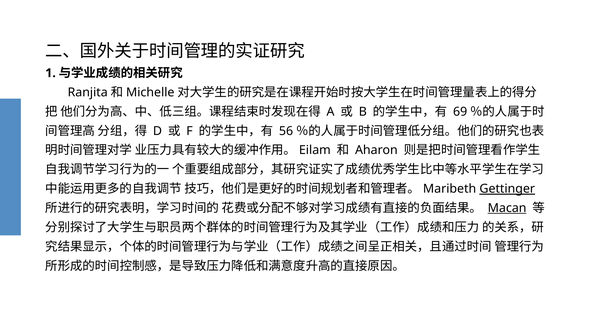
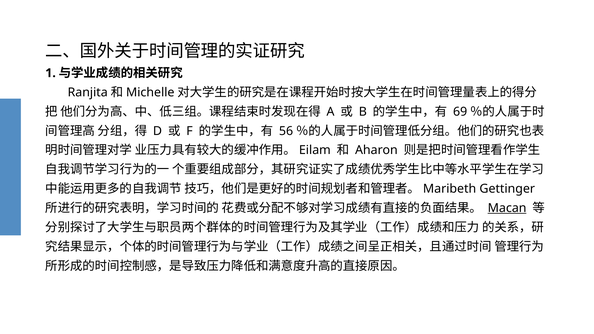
Gettinger underline: present -> none
